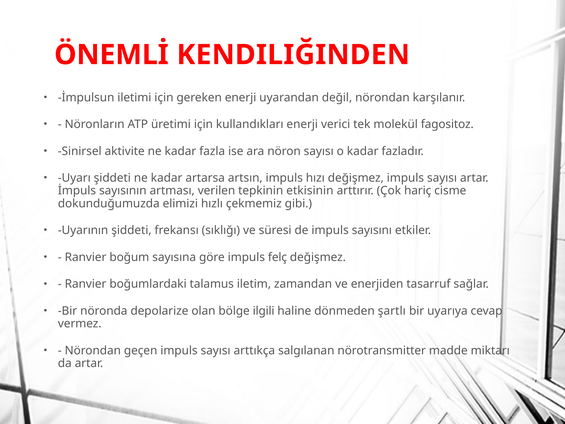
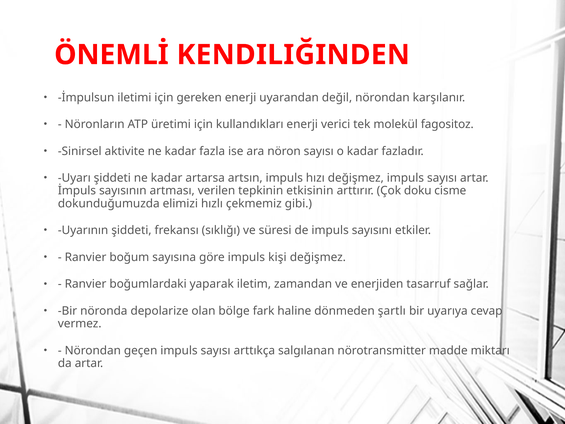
hariç: hariç -> doku
felç: felç -> kişi
talamus: talamus -> yaparak
ilgili: ilgili -> fark
